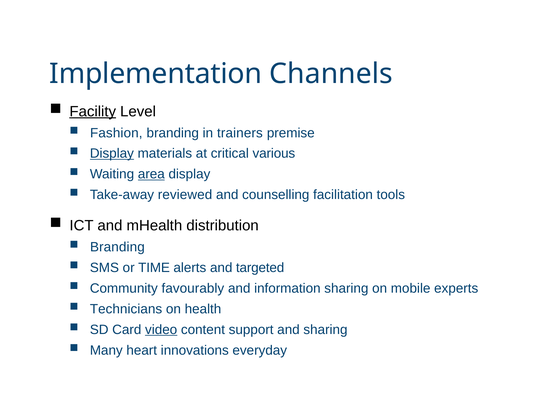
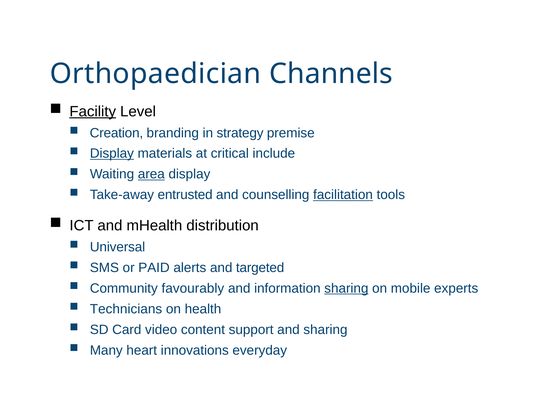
Implementation: Implementation -> Orthopaedician
Fashion: Fashion -> Creation
trainers: trainers -> strategy
various: various -> include
reviewed: reviewed -> entrusted
facilitation underline: none -> present
Branding at (117, 247): Branding -> Universal
TIME: TIME -> PAID
sharing at (346, 288) underline: none -> present
video underline: present -> none
